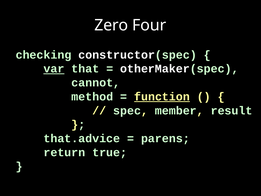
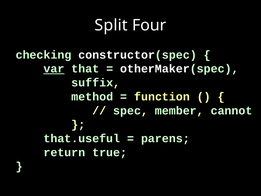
Zero: Zero -> Split
cannot: cannot -> suffix
function underline: present -> none
result: result -> cannot
that.advice: that.advice -> that.useful
